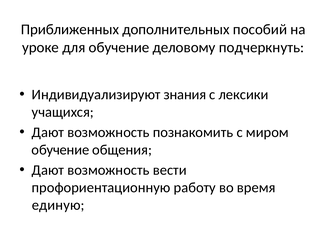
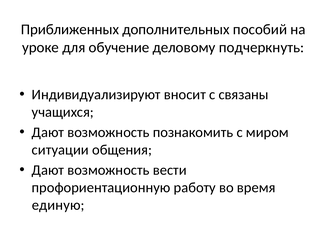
знания: знания -> вносит
лексики: лексики -> связаны
обучение at (60, 150): обучение -> ситуации
